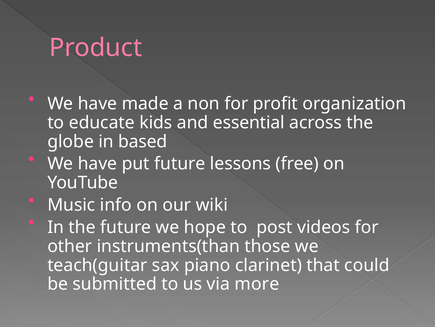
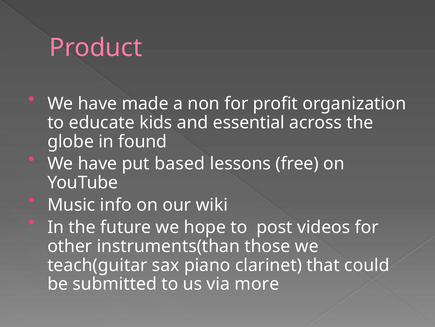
based: based -> found
put future: future -> based
